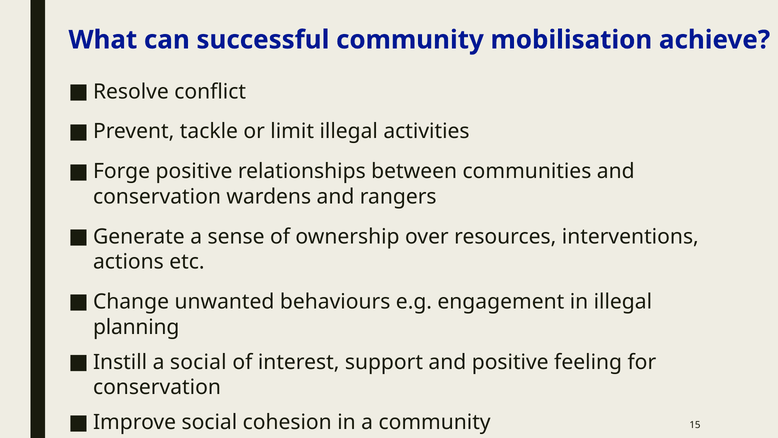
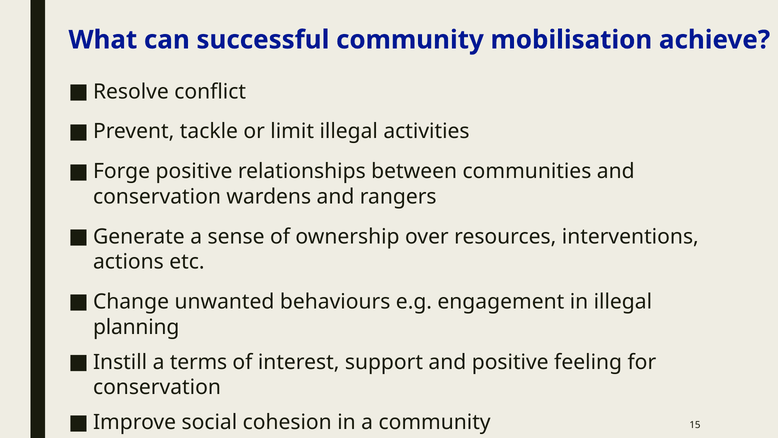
a social: social -> terms
